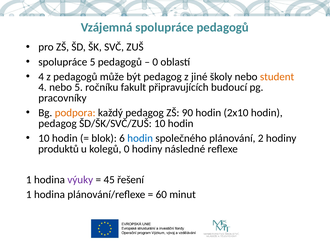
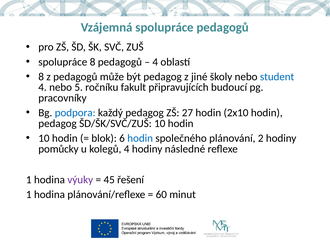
spolupráce 5: 5 -> 8
0 at (155, 62): 0 -> 4
4 at (41, 77): 4 -> 8
student colour: orange -> blue
podpora colour: orange -> blue
90: 90 -> 27
produktů: produktů -> pomůcky
kolegů 0: 0 -> 4
